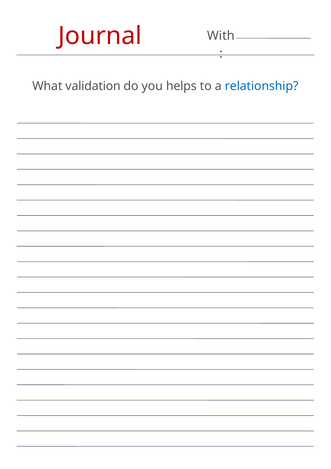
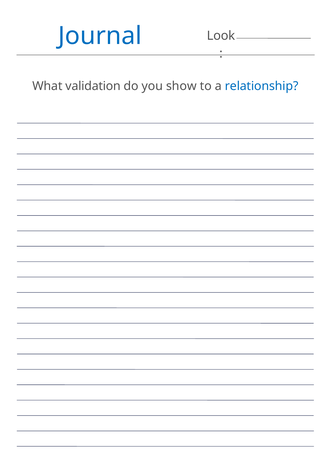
Journal colour: red -> blue
With: With -> Look
helps: helps -> show
